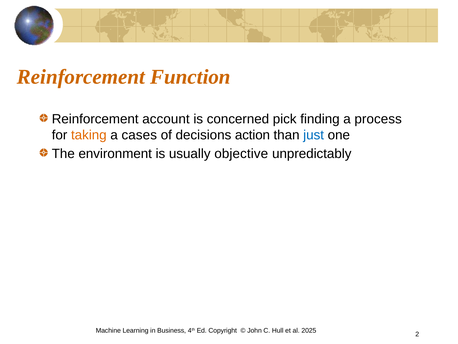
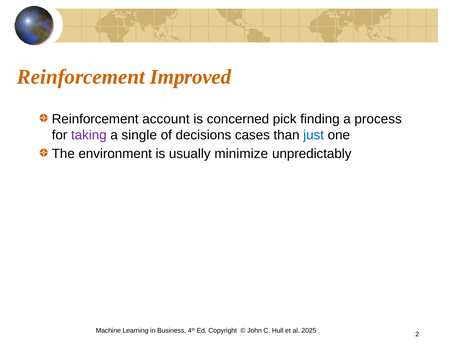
Function: Function -> Improved
taking colour: orange -> purple
cases: cases -> single
action: action -> cases
objective: objective -> minimize
